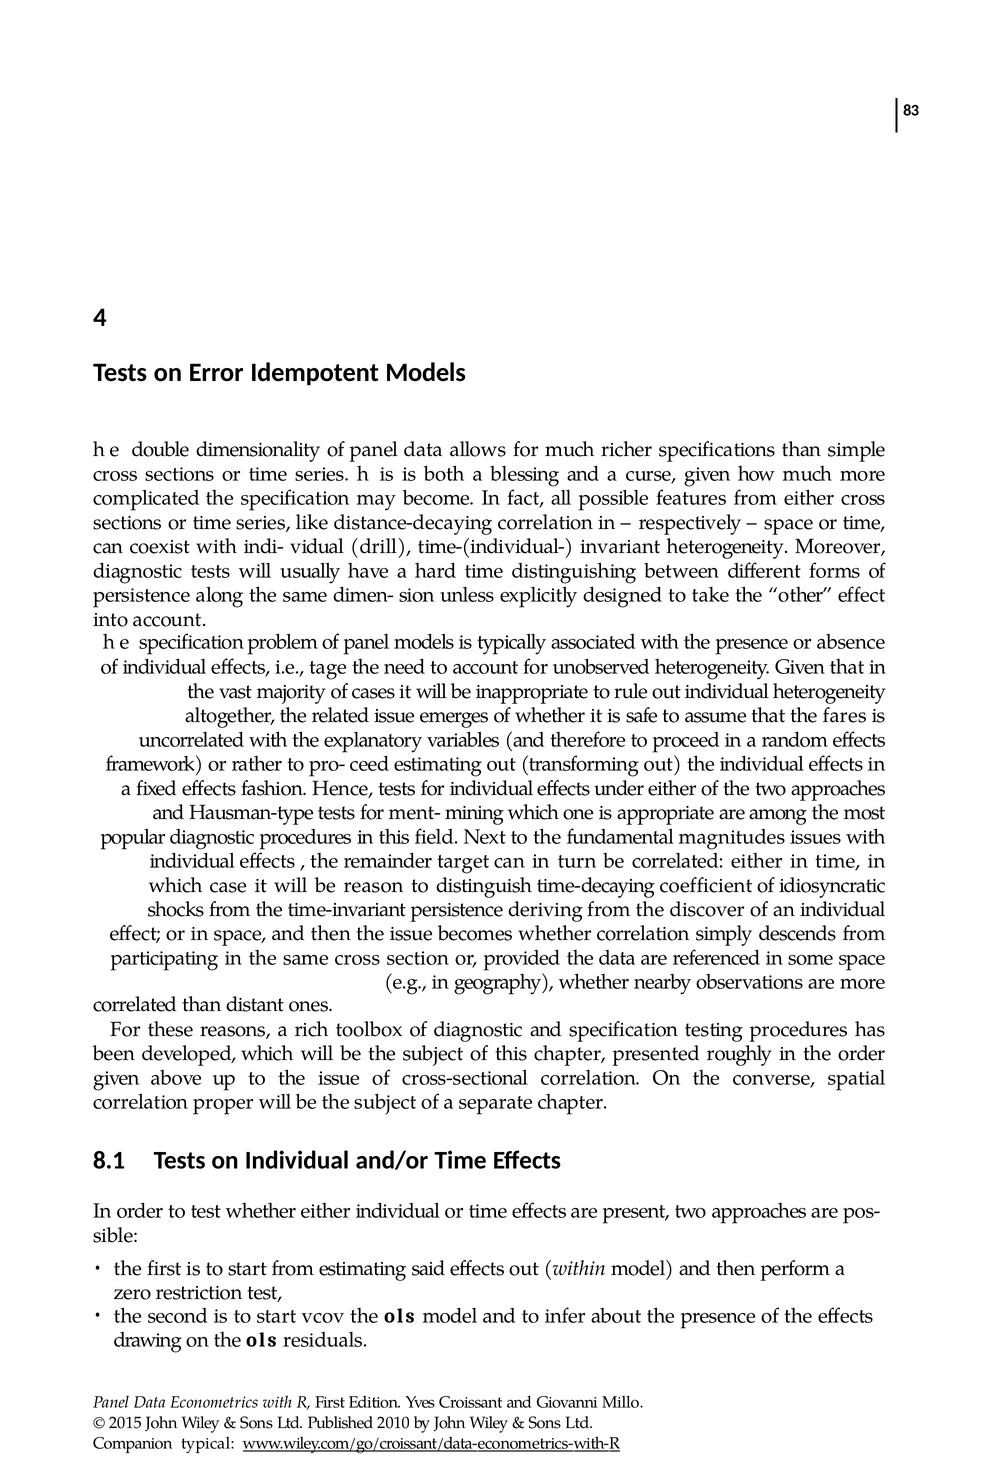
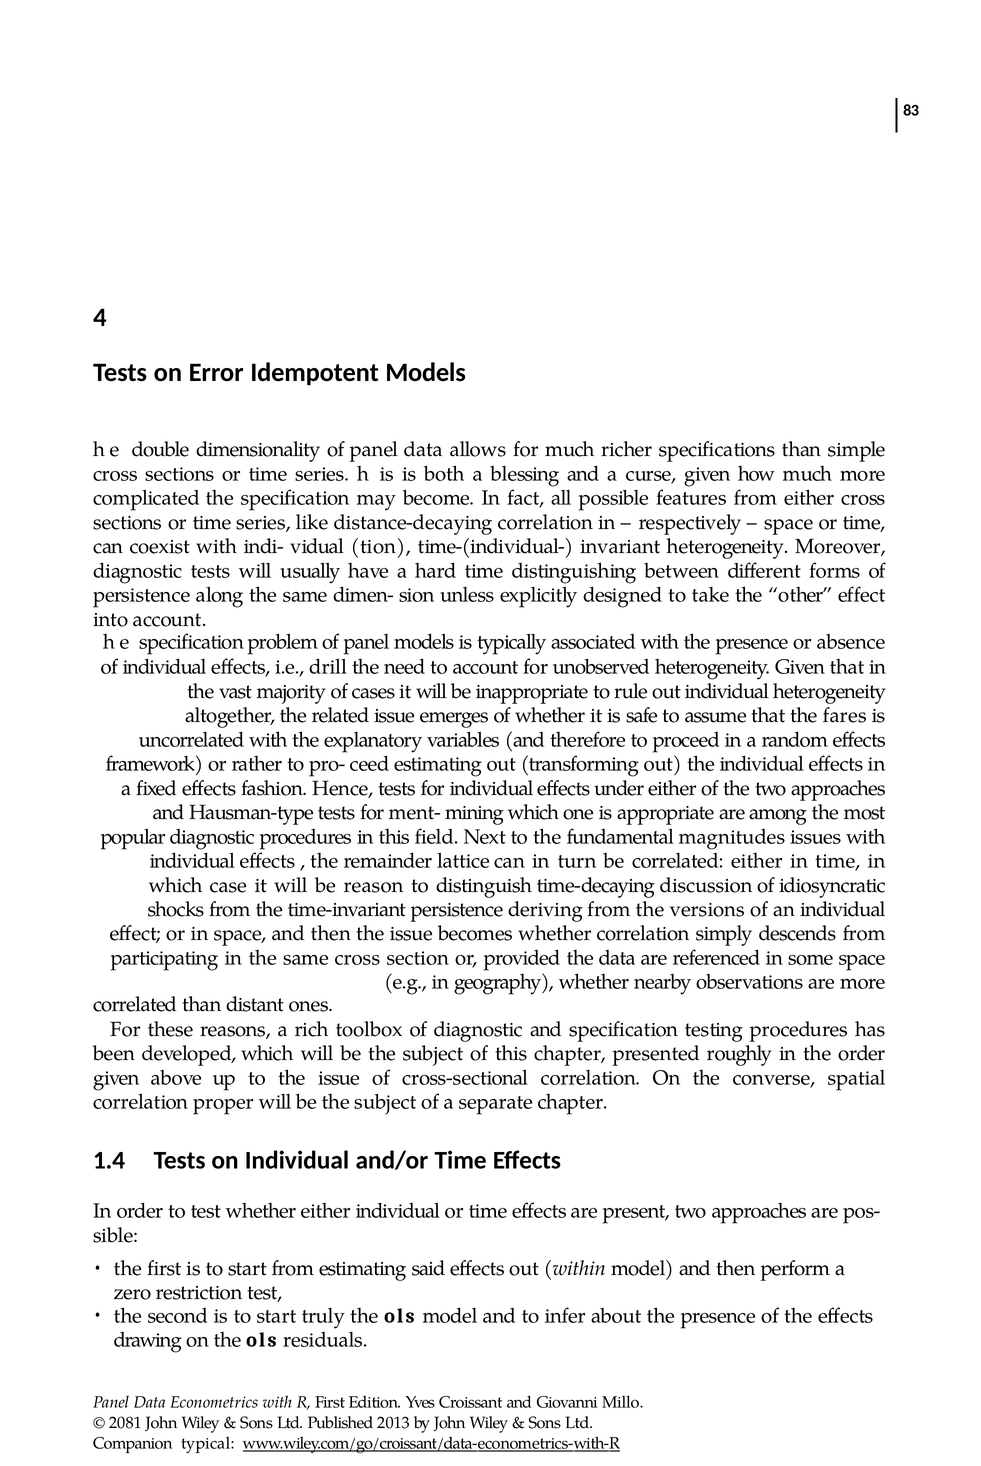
drill: drill -> tion
tage: tage -> drill
target: target -> lattice
coefficient: coefficient -> discussion
discover: discover -> versions
8.1: 8.1 -> 1.4
vcov: vcov -> truly
2015: 2015 -> 2081
2010: 2010 -> 2013
